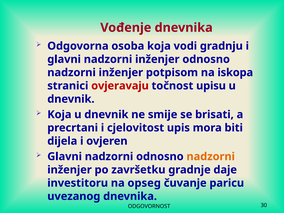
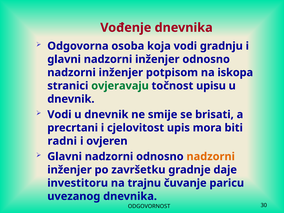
ovjeravaju colour: red -> green
Koja at (59, 115): Koja -> Vodi
dijela: dijela -> radni
opseg: opseg -> trajnu
